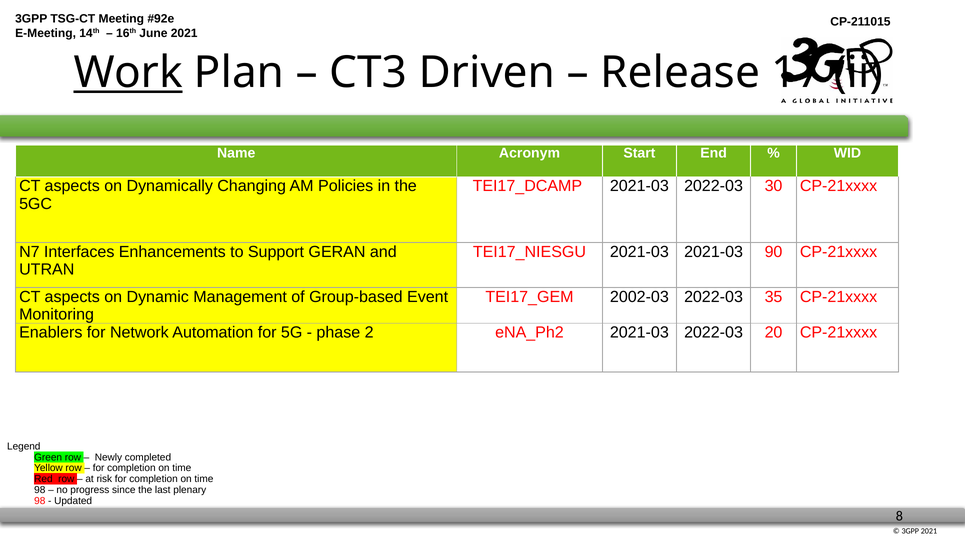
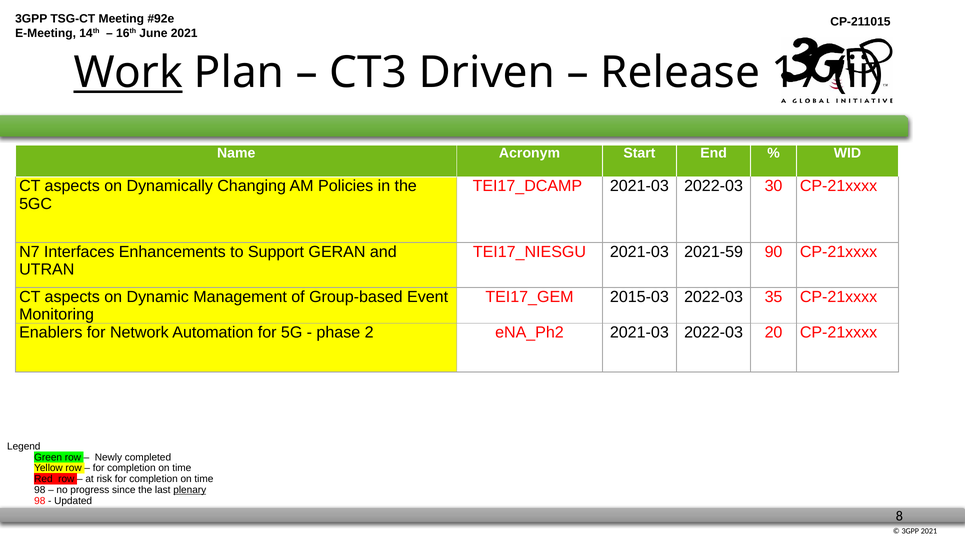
2021-03 2021-03: 2021-03 -> 2021-59
2002-03: 2002-03 -> 2015-03
plenary underline: none -> present
